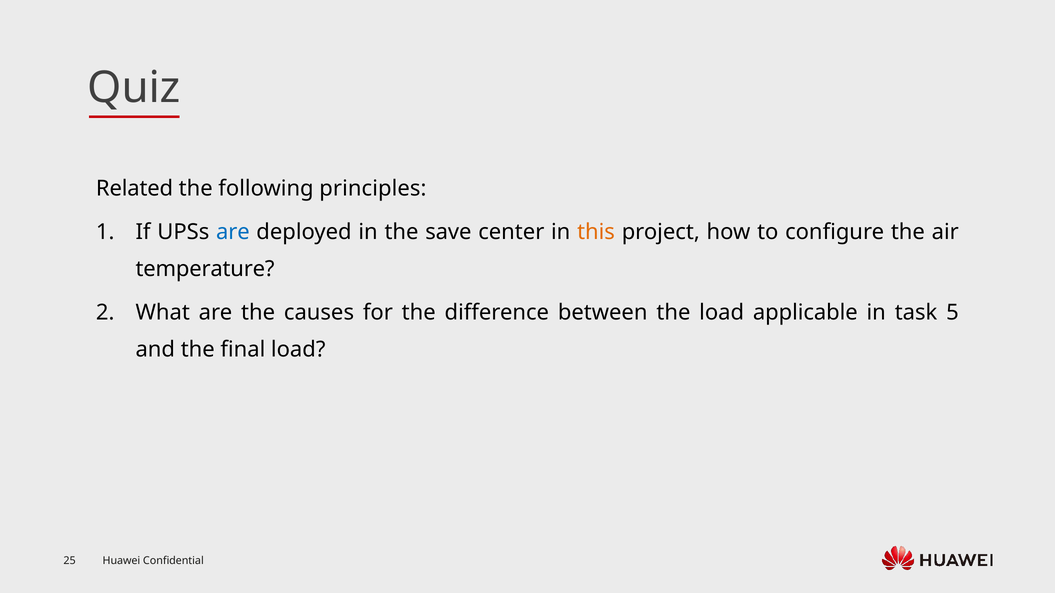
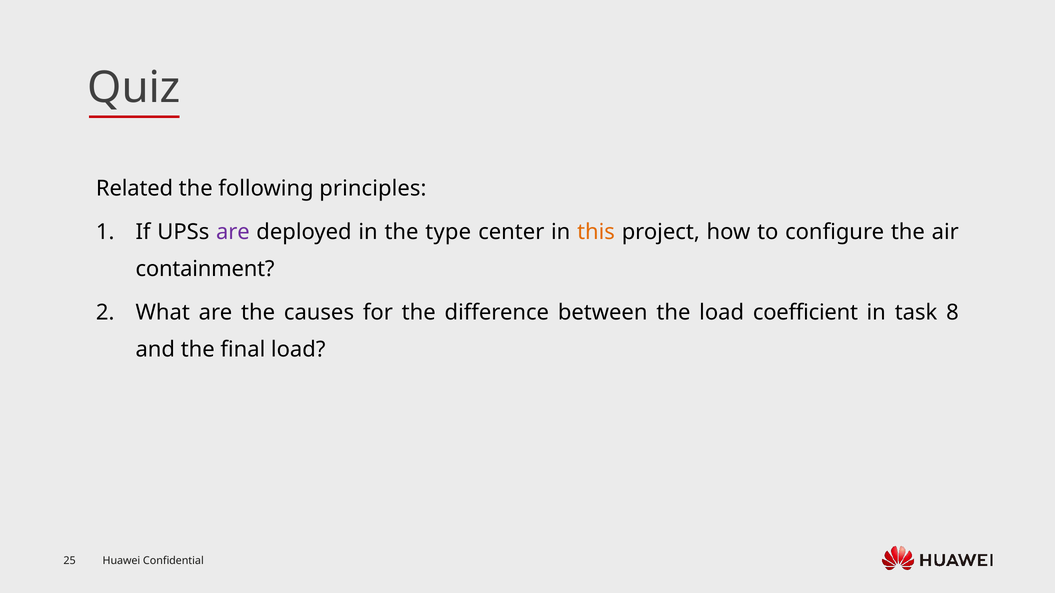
are at (233, 232) colour: blue -> purple
save: save -> type
temperature: temperature -> containment
applicable: applicable -> coefficient
5: 5 -> 8
